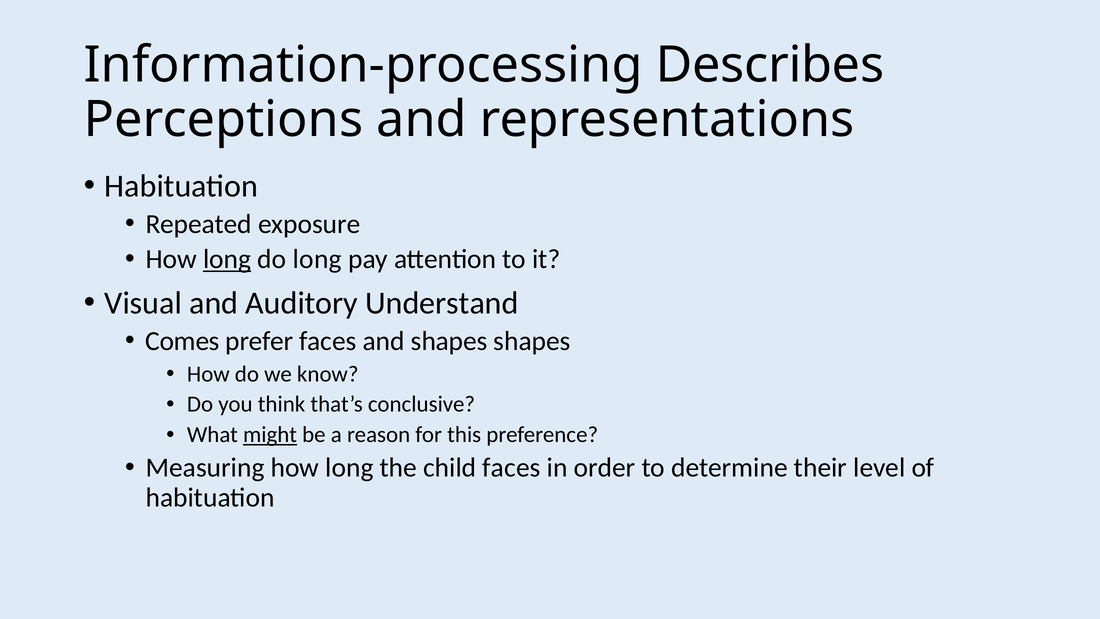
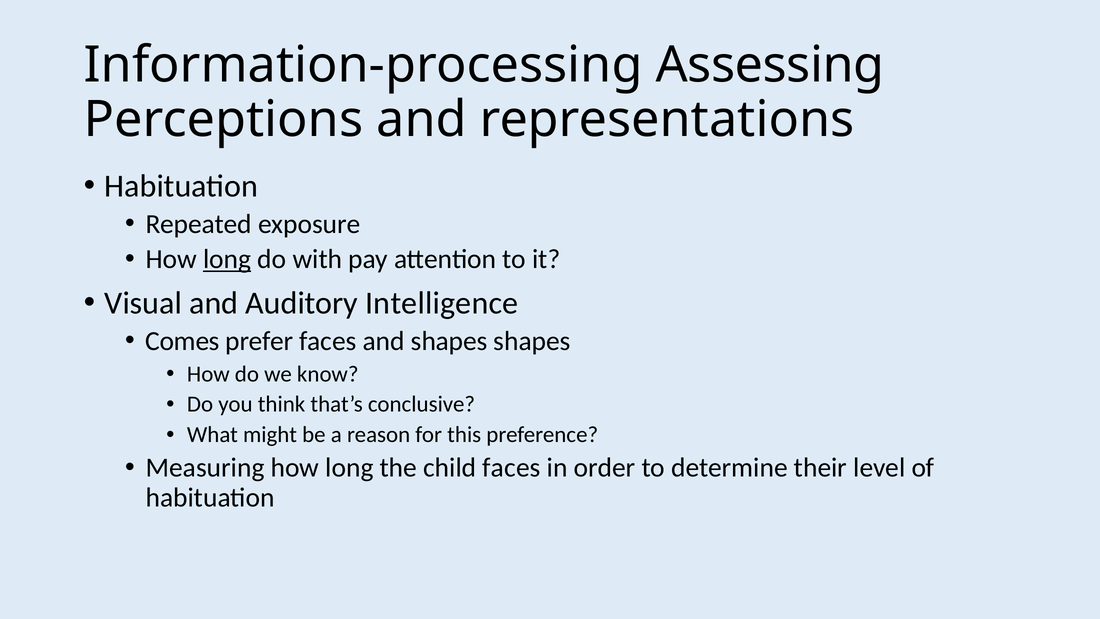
Describes: Describes -> Assessing
do long: long -> with
Understand: Understand -> Intelligence
might underline: present -> none
